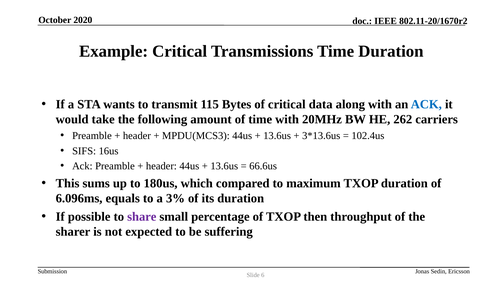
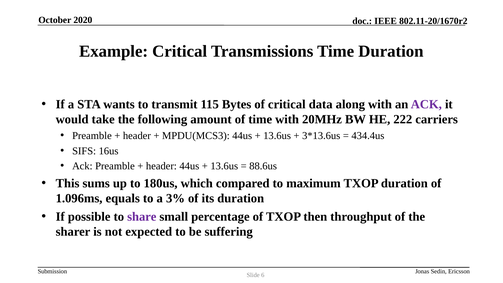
ACK at (426, 104) colour: blue -> purple
262: 262 -> 222
102.4us: 102.4us -> 434.4us
66.6us: 66.6us -> 88.6us
6.096ms: 6.096ms -> 1.096ms
